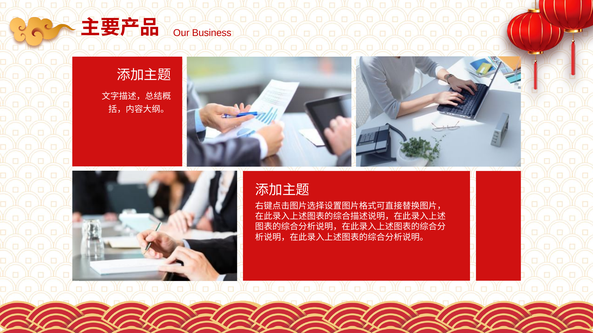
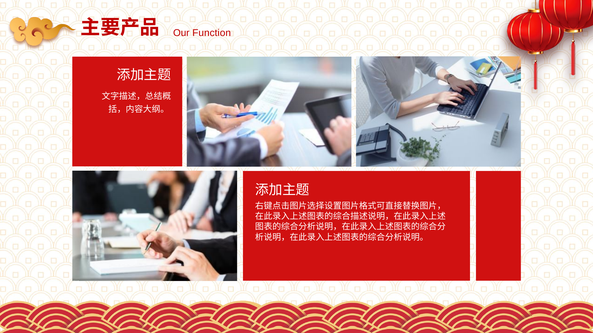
Business: Business -> Function
